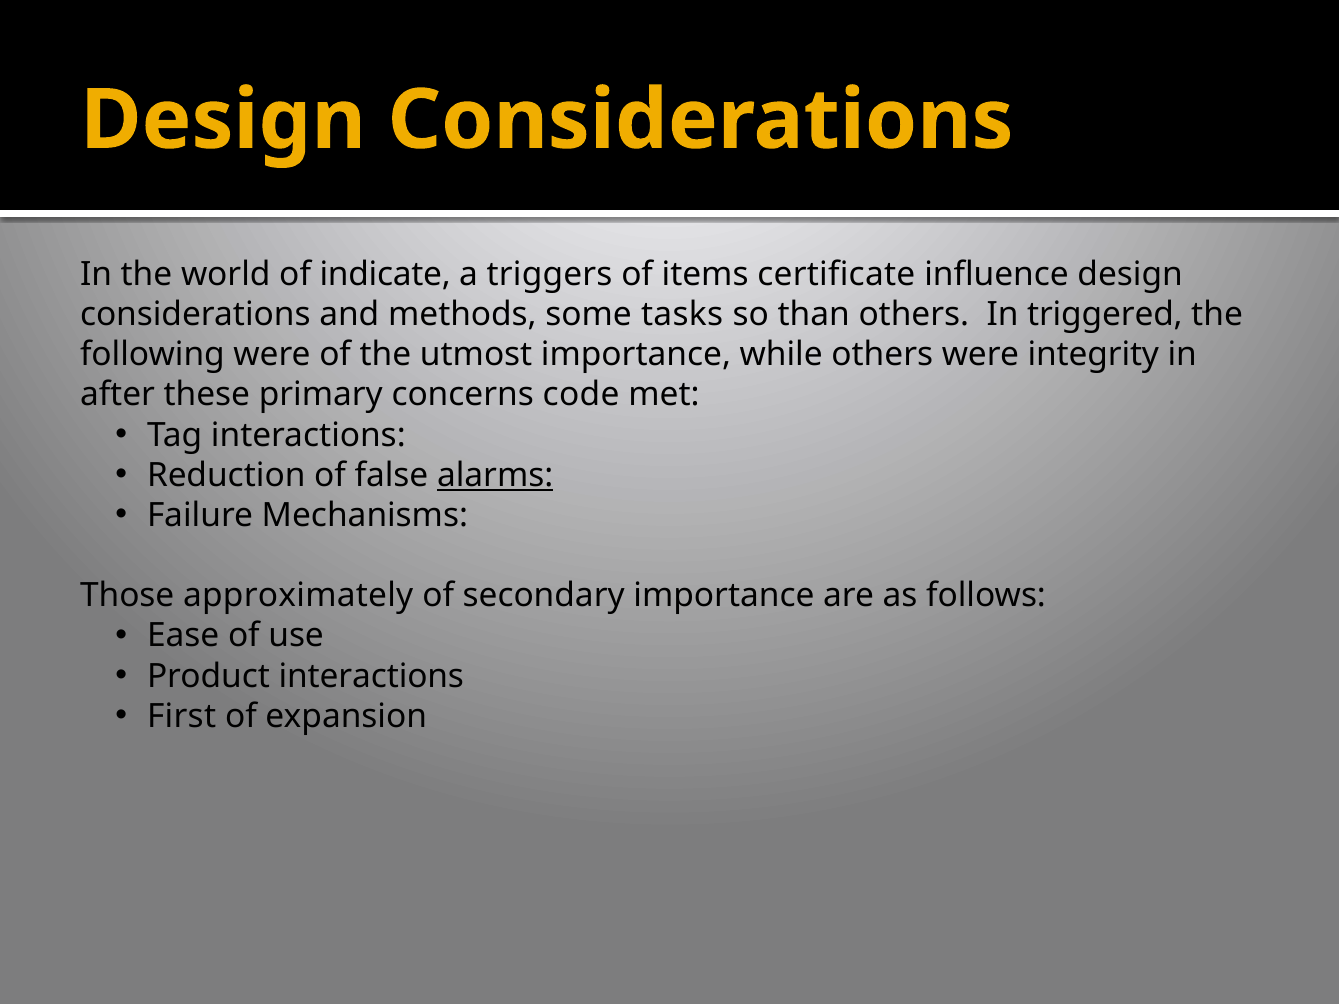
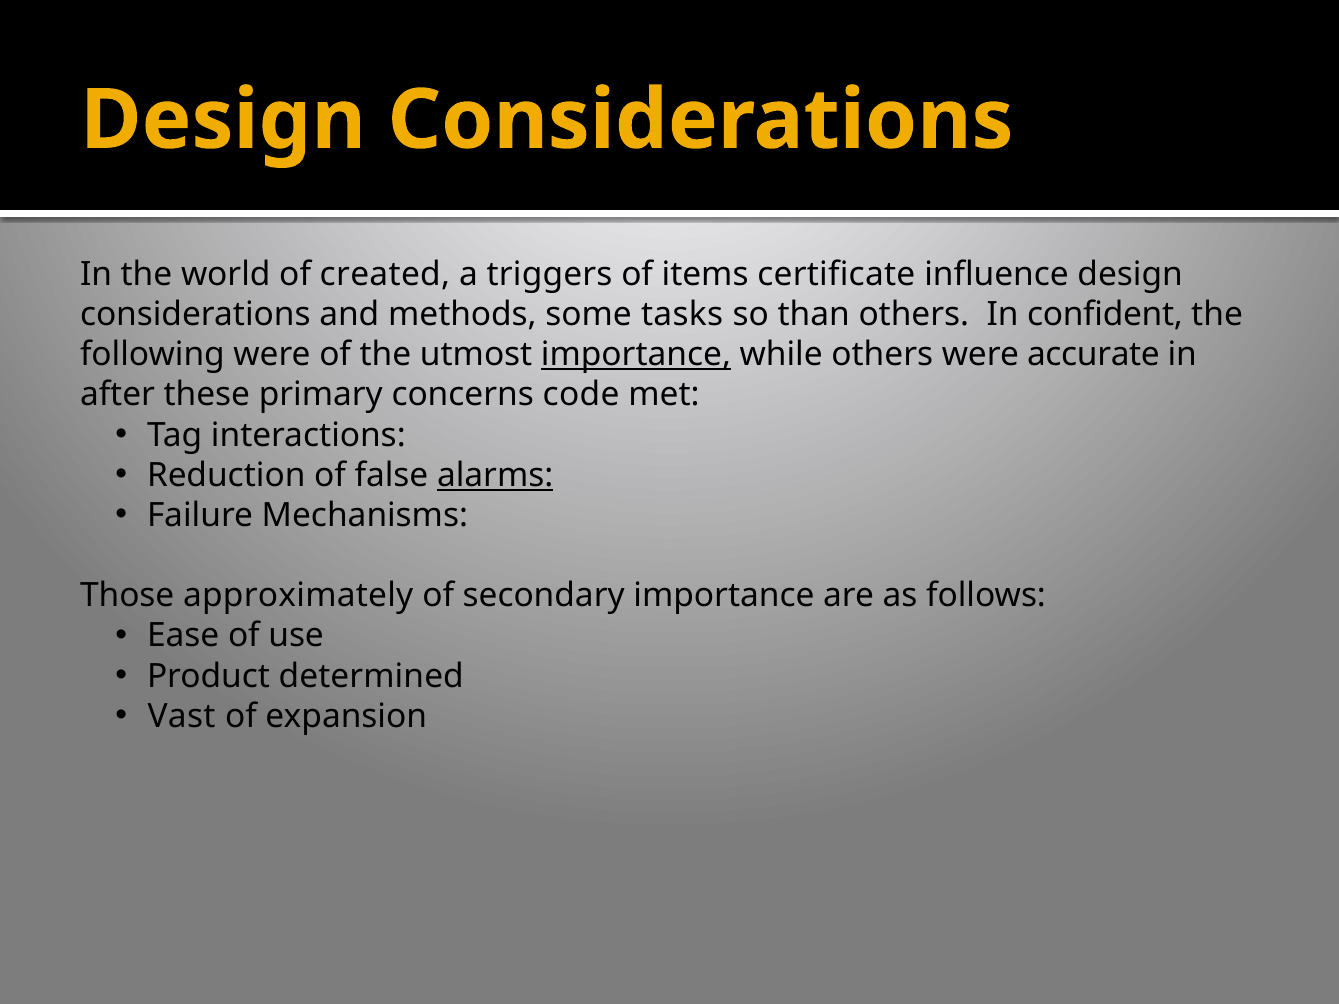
indicate: indicate -> created
triggered: triggered -> confident
importance at (636, 355) underline: none -> present
integrity: integrity -> accurate
Product interactions: interactions -> determined
First: First -> Vast
